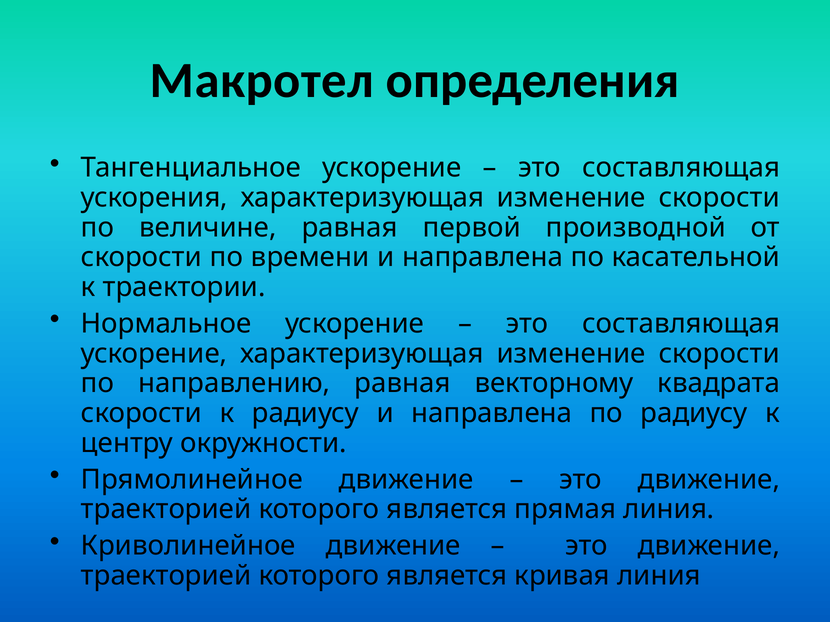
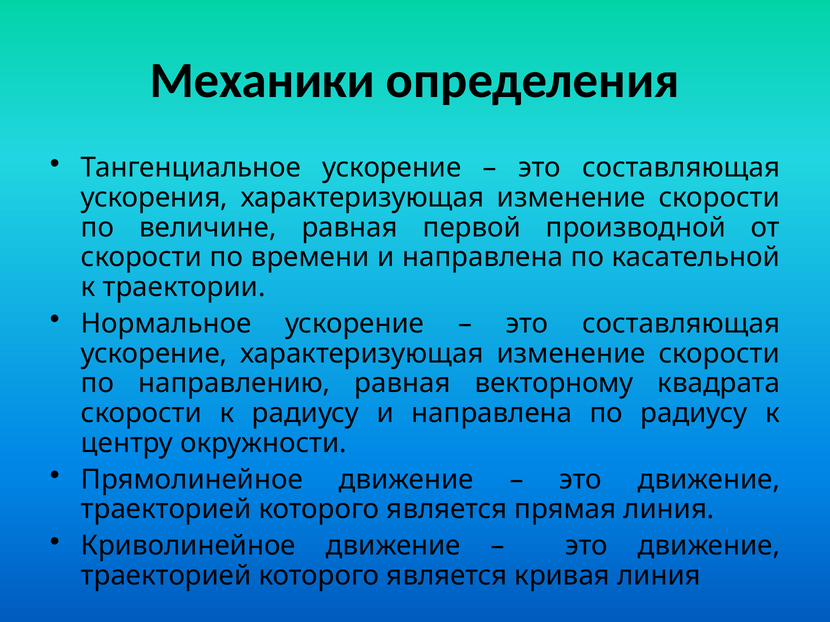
Макротел: Макротел -> Механики
